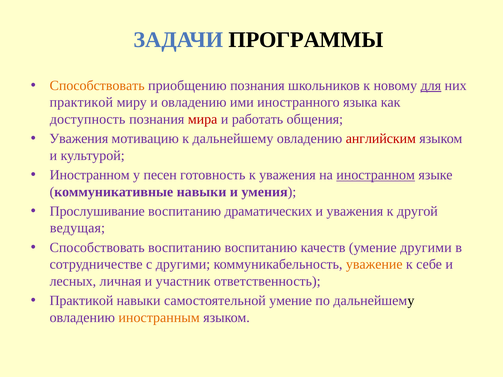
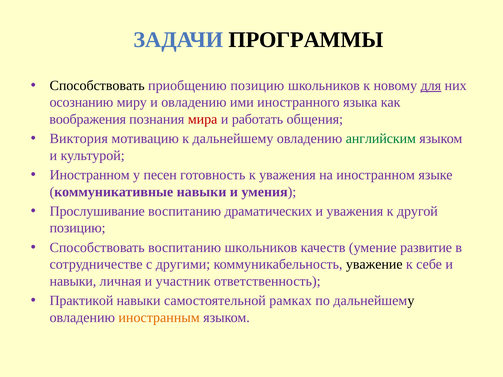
Способствовать at (97, 86) colour: orange -> black
приобщению познания: познания -> позицию
практикой at (81, 102): практикой -> осознанию
доступность: доступность -> воображения
Уважения at (79, 139): Уважения -> Виктория
английским colour: red -> green
иностранном at (376, 175) underline: present -> none
ведущая at (77, 228): ведущая -> позицию
воспитанию воспитанию: воспитанию -> школьников
умение другими: другими -> развитие
уважение colour: orange -> black
лесных at (73, 281): лесных -> навыки
самостоятельной умение: умение -> рамках
